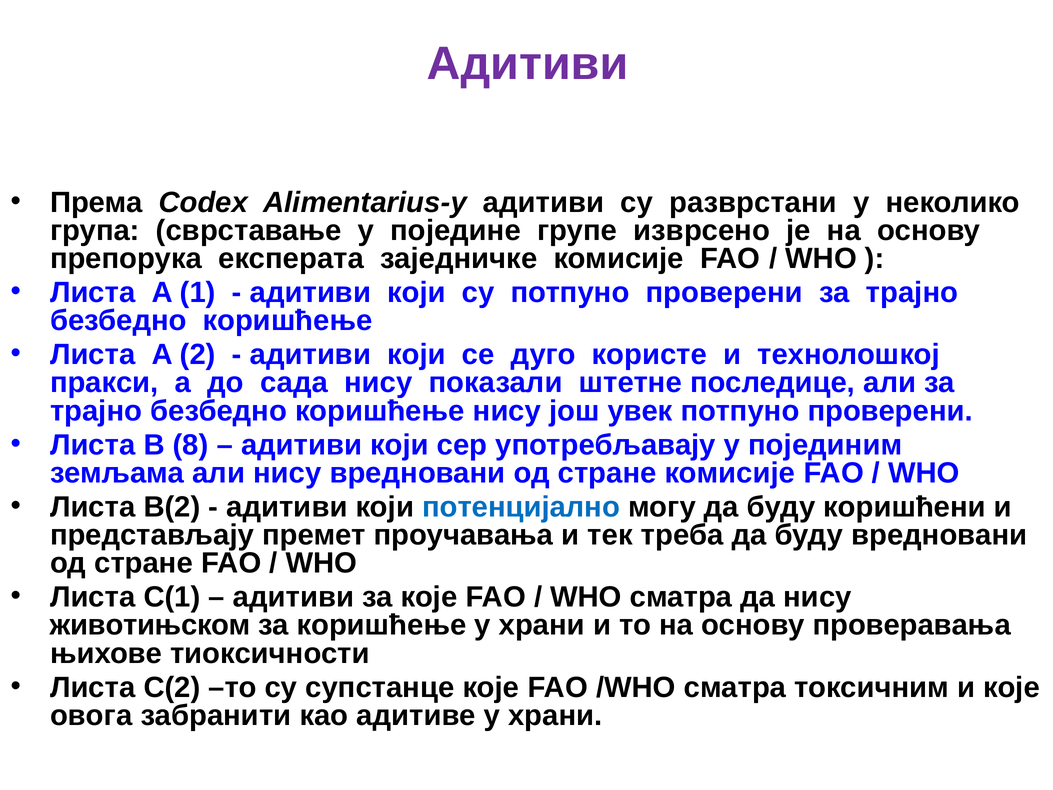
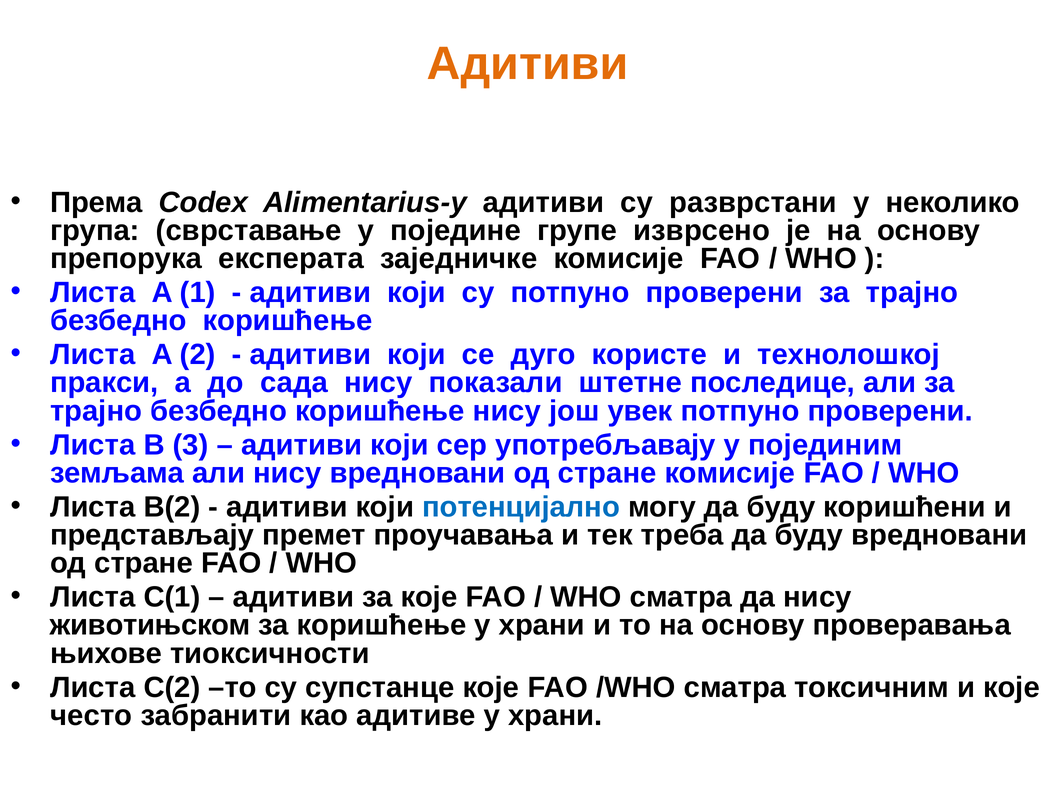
Адитиви at (528, 64) colour: purple -> orange
8: 8 -> 3
овога: овога -> често
